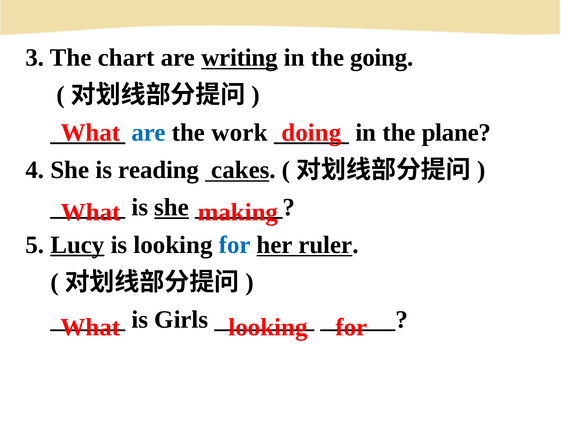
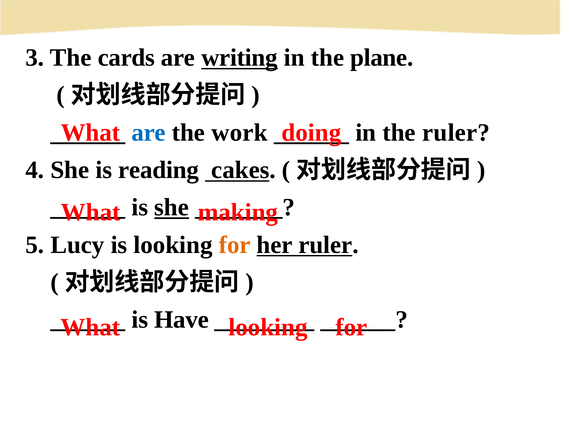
chart: chart -> cards
going: going -> plane
the plane: plane -> ruler
Lucy underline: present -> none
for at (235, 245) colour: blue -> orange
Girls: Girls -> Have
